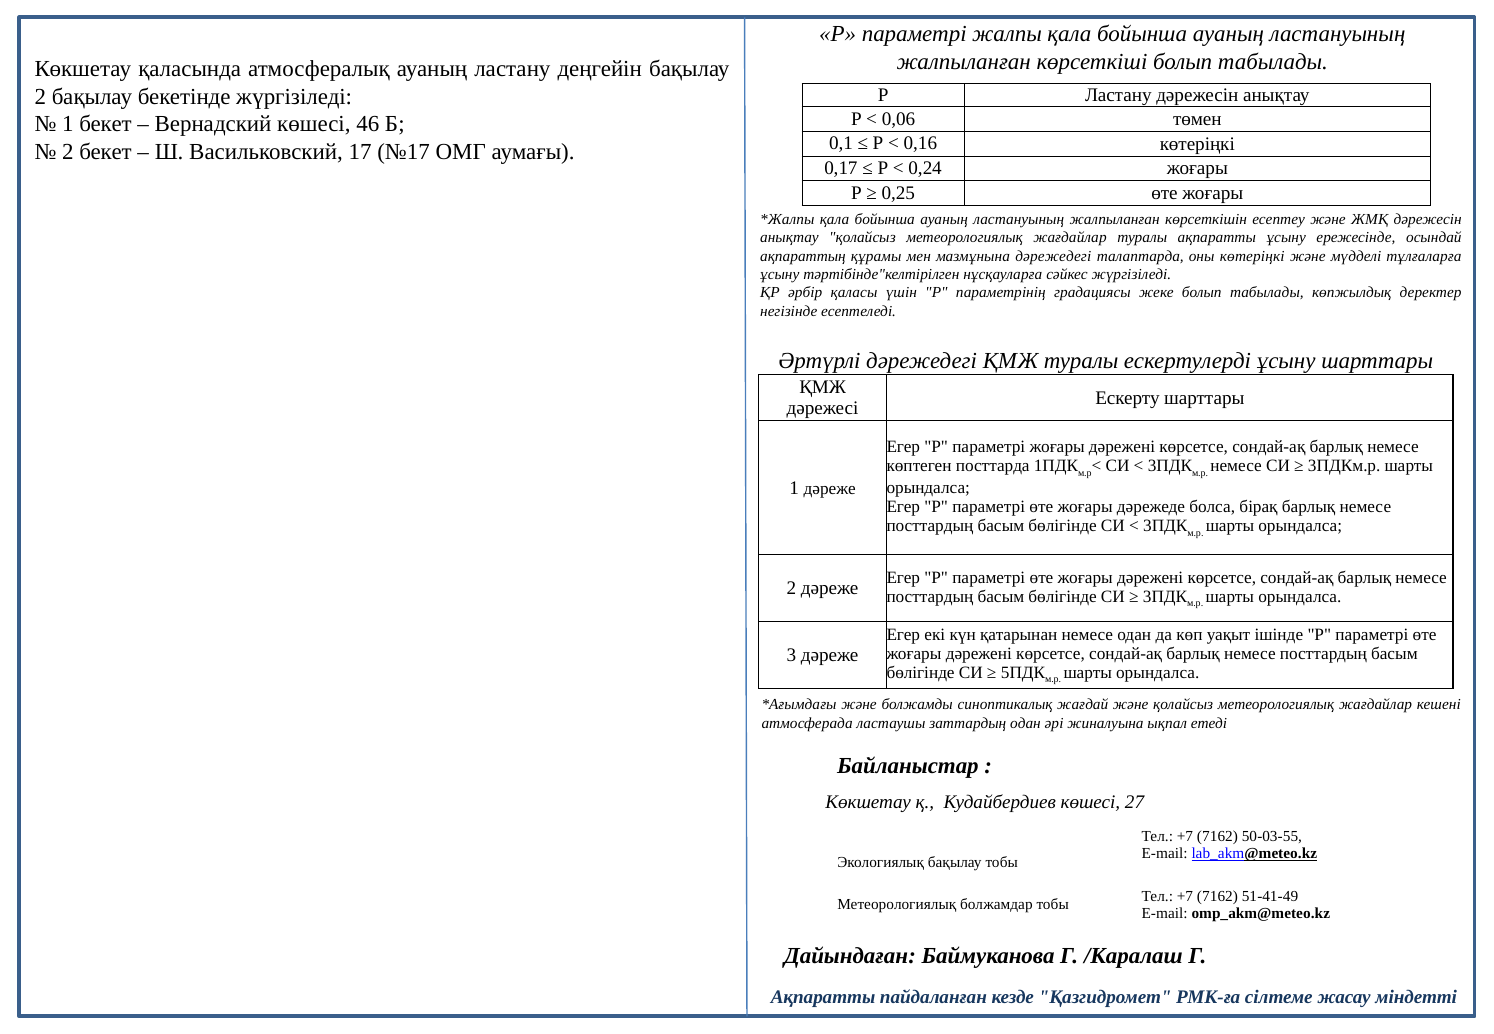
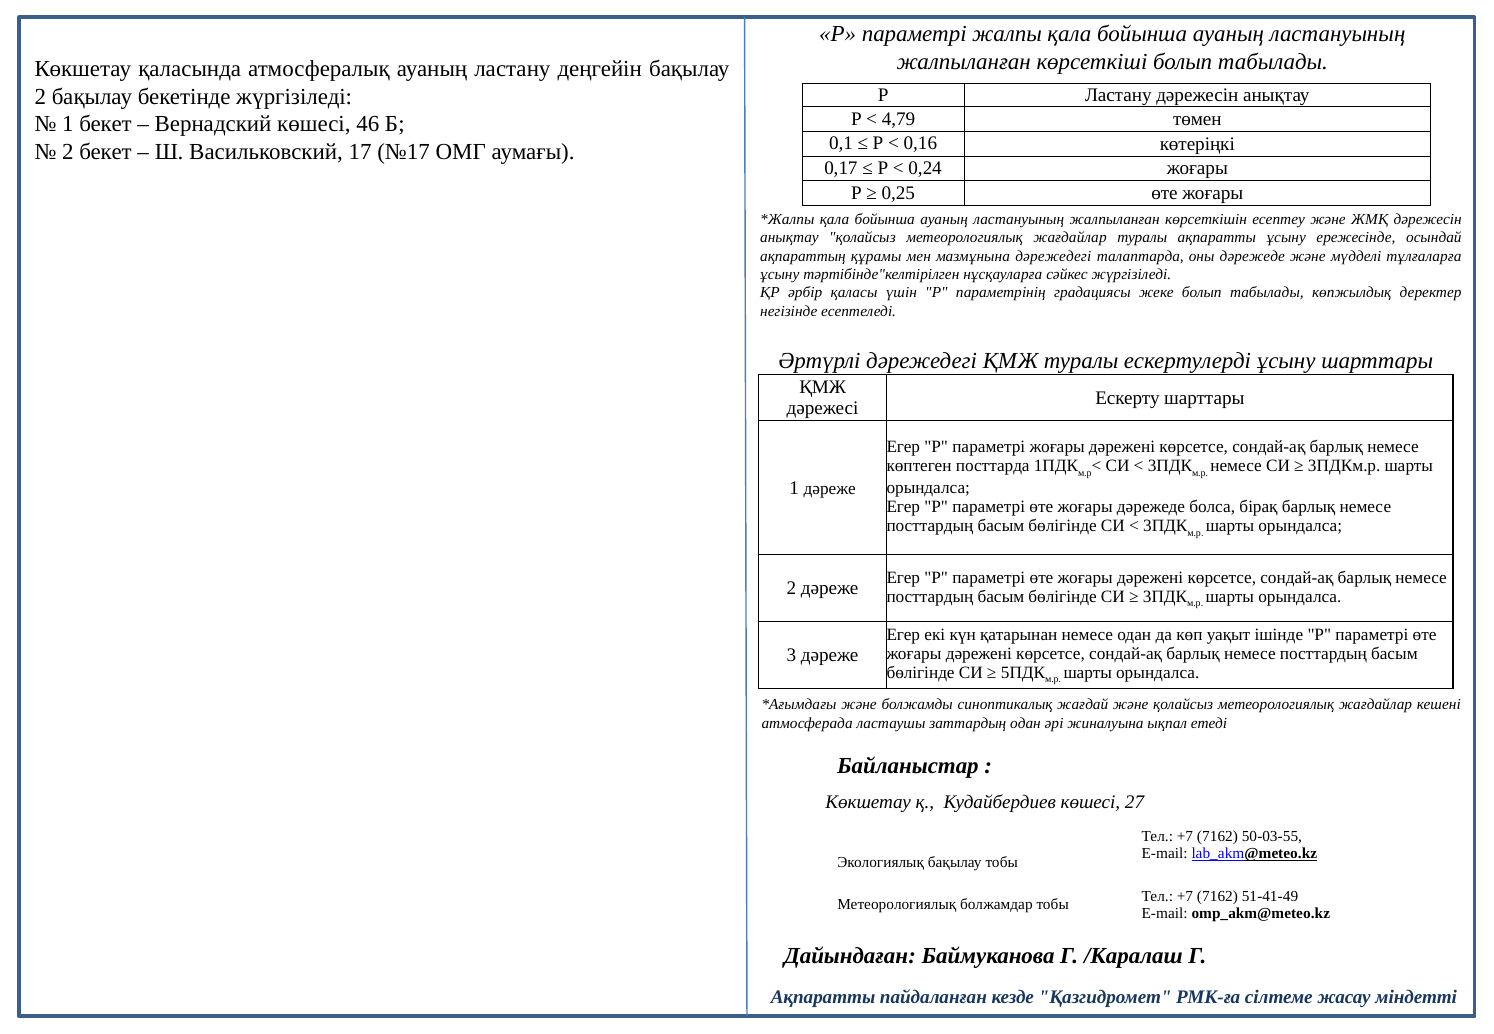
0,06: 0,06 -> 4,79
оны көтеріңкі: көтеріңкі -> дәрежеде
